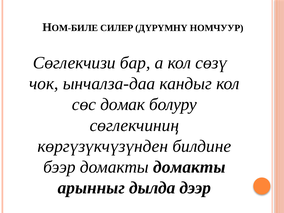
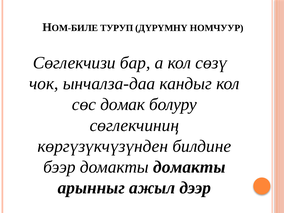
СИЛЕР: СИЛЕР -> ТУРУП
дылда: дылда -> ажыл
